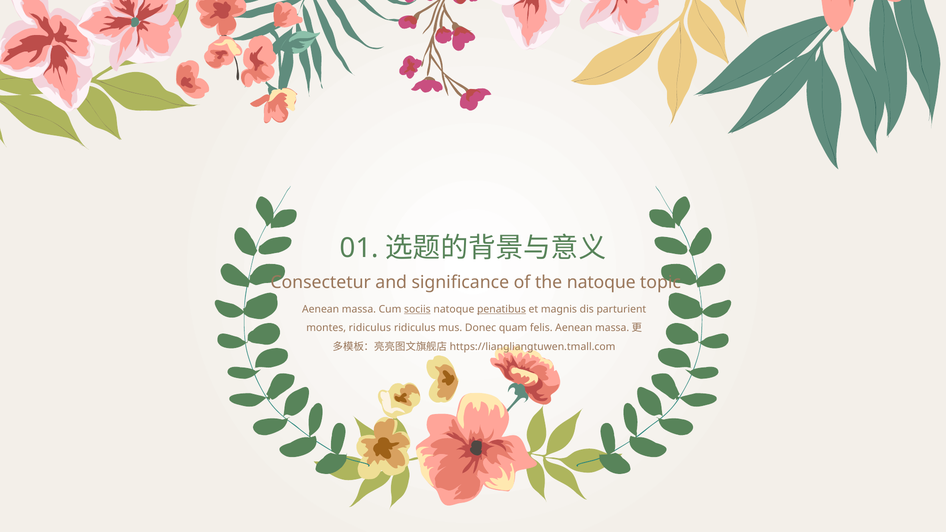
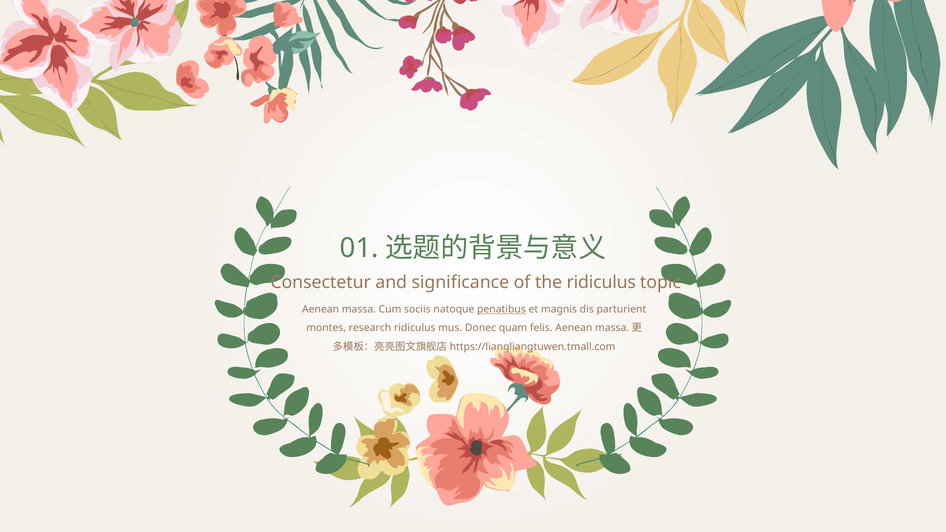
the natoque: natoque -> ridiculus
sociis underline: present -> none
montes ridiculus: ridiculus -> research
